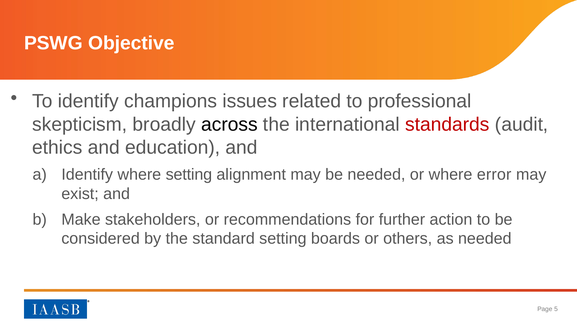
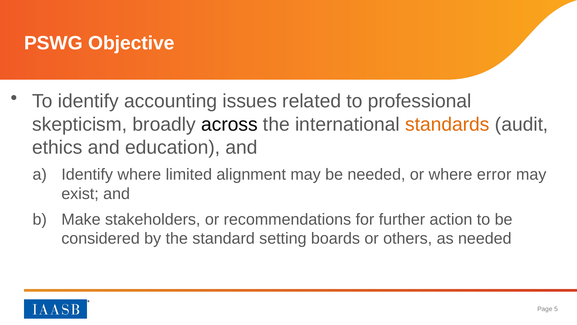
champions: champions -> accounting
standards colour: red -> orange
where setting: setting -> limited
